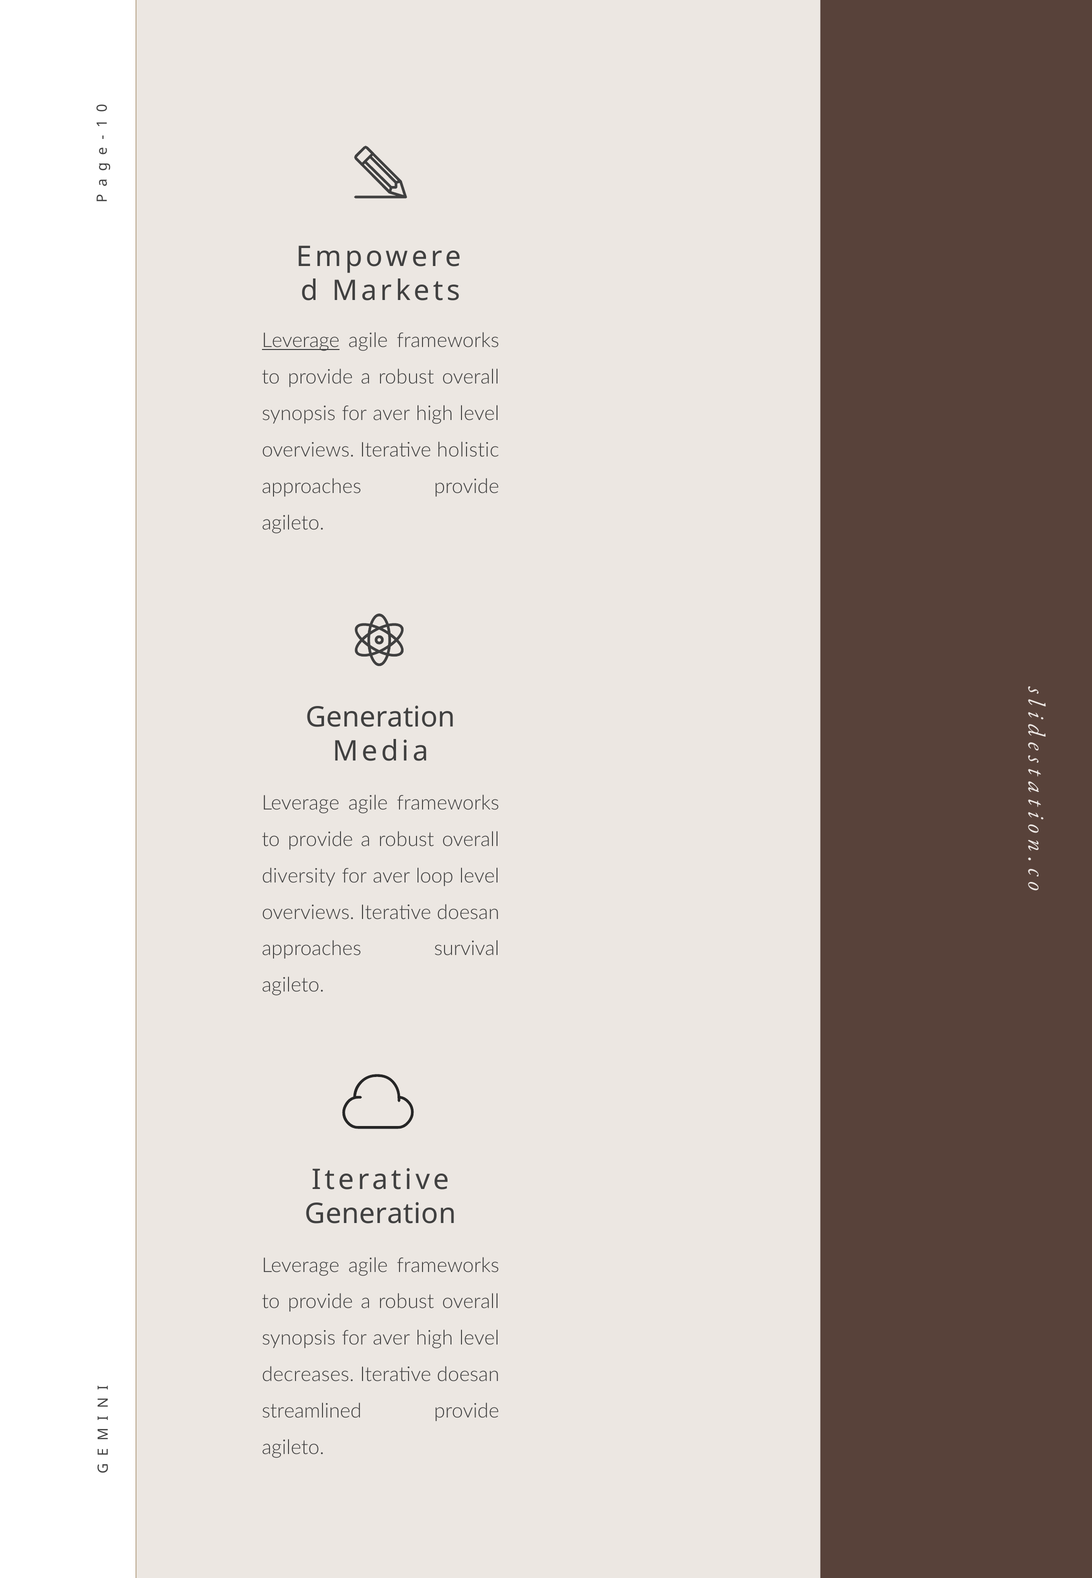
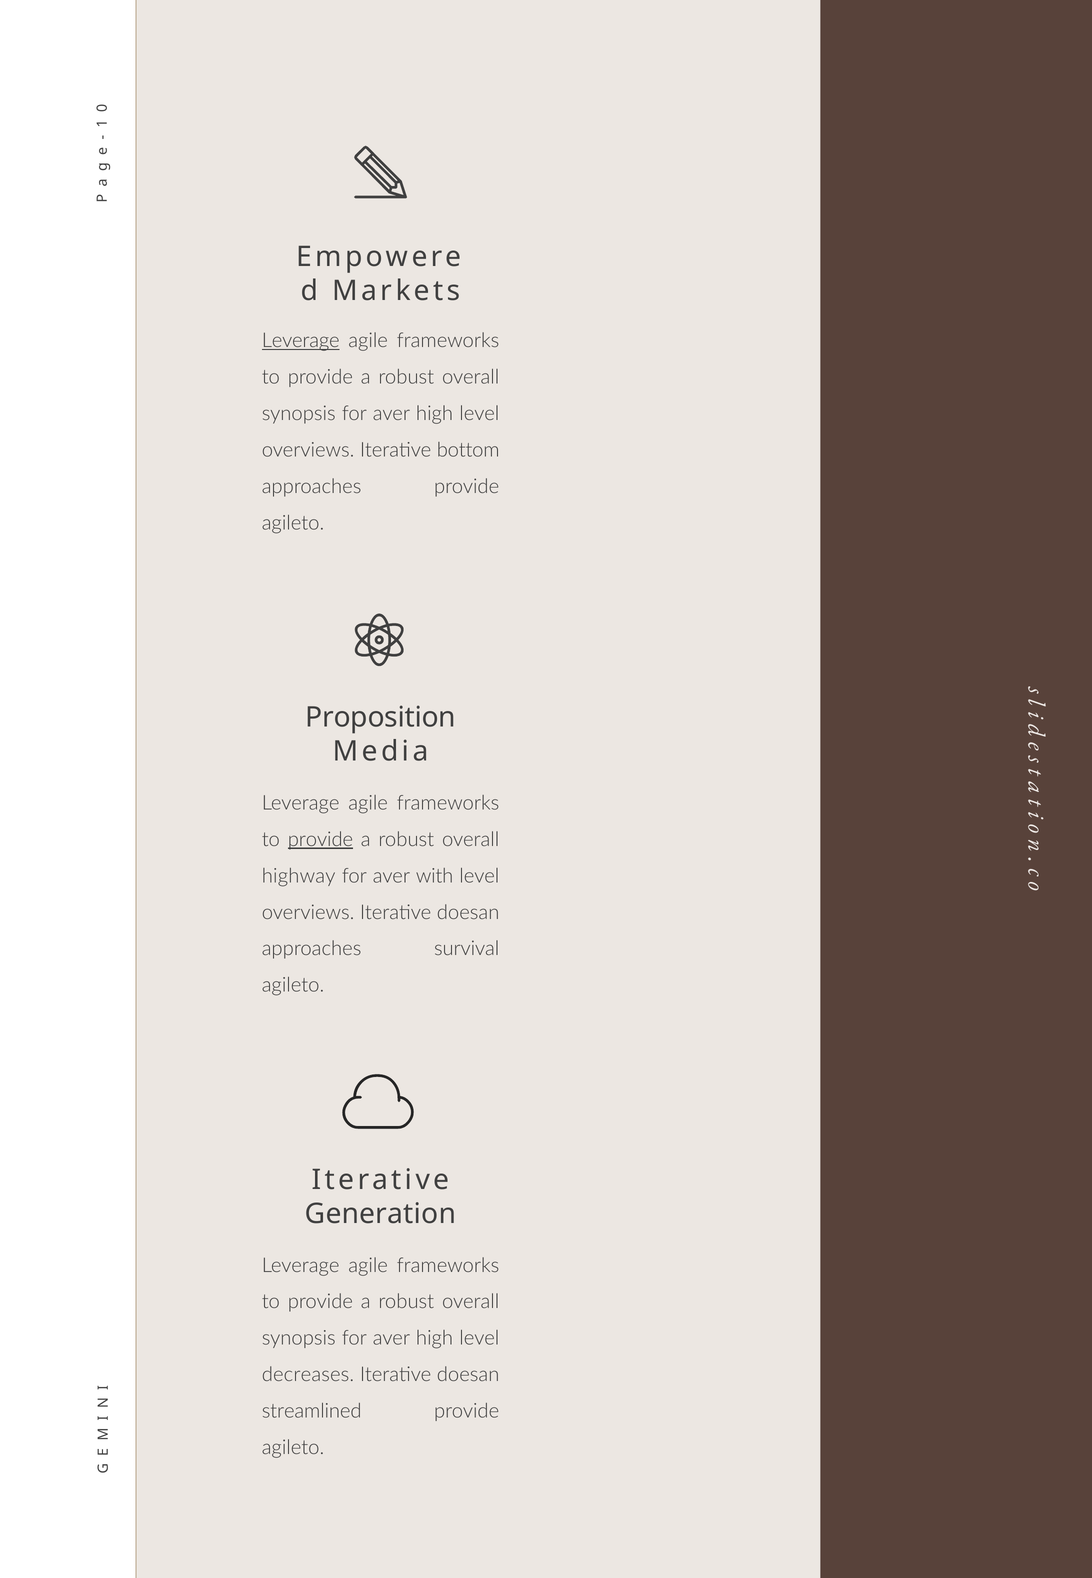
holistic: holistic -> bottom
Generation at (381, 717): Generation -> Proposition
provide at (320, 839) underline: none -> present
diversity: diversity -> highway
loop: loop -> with
